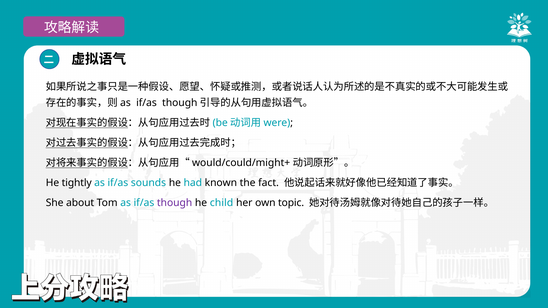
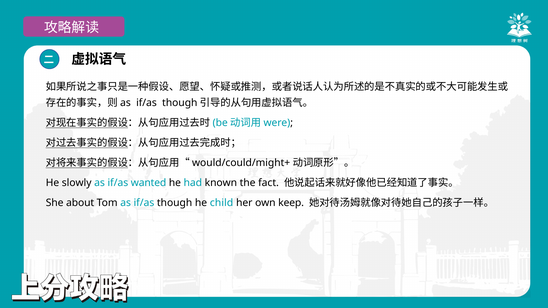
tightly: tightly -> slowly
sounds: sounds -> wanted
though colour: purple -> black
topic: topic -> keep
